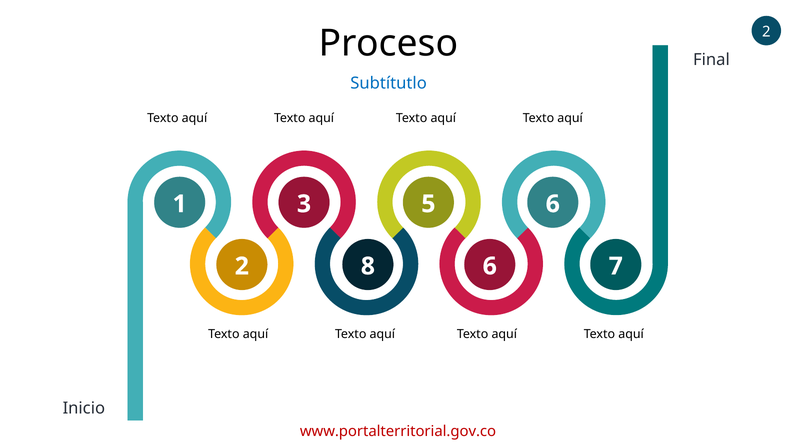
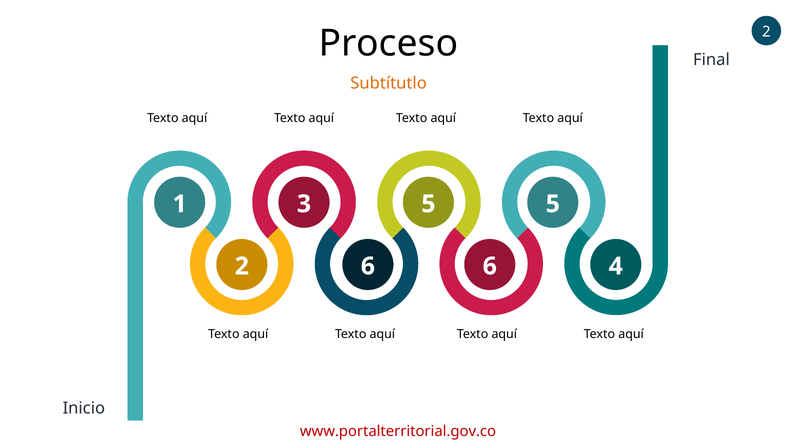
Subtítutlo colour: blue -> orange
1 6: 6 -> 5
2 8: 8 -> 6
7: 7 -> 4
